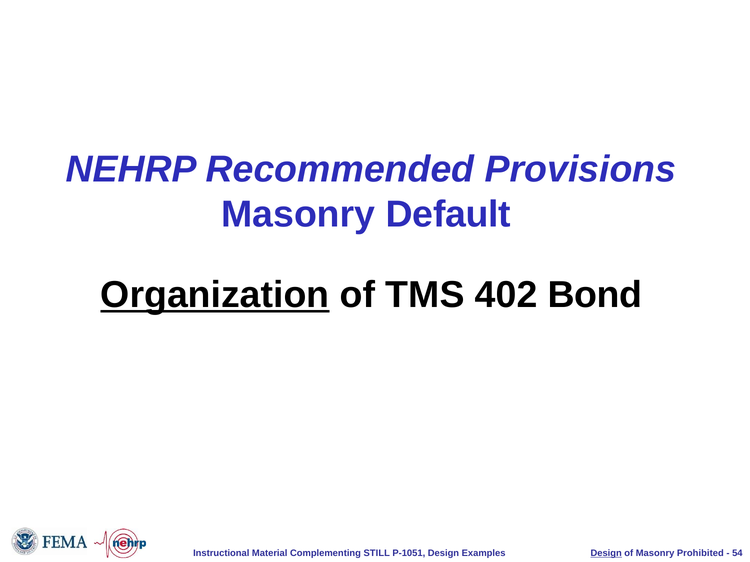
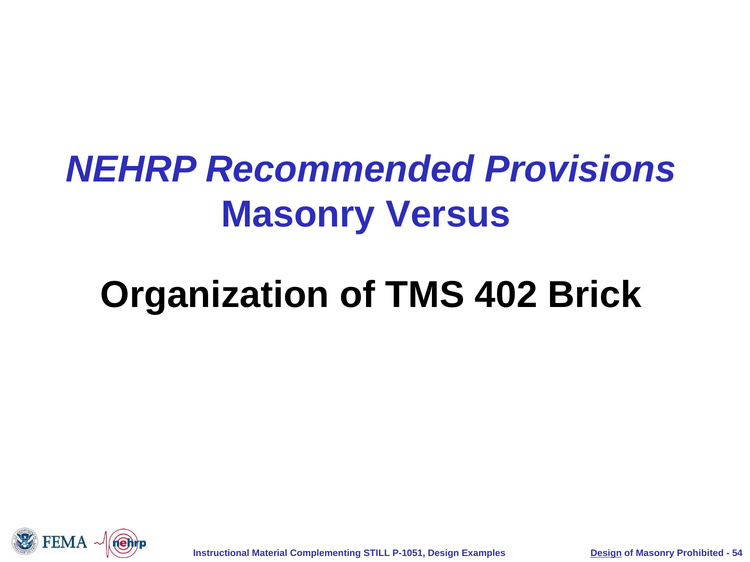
Default: Default -> Versus
Organization underline: present -> none
Bond: Bond -> Brick
